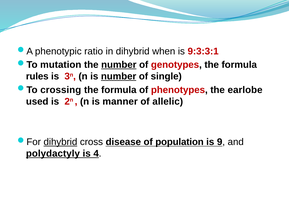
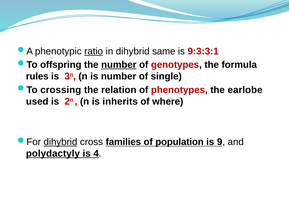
ratio underline: none -> present
when: when -> same
mutation: mutation -> offspring
number at (119, 76) underline: present -> none
formula at (119, 90): formula -> relation
manner: manner -> inherits
allelic: allelic -> where
disease: disease -> families
